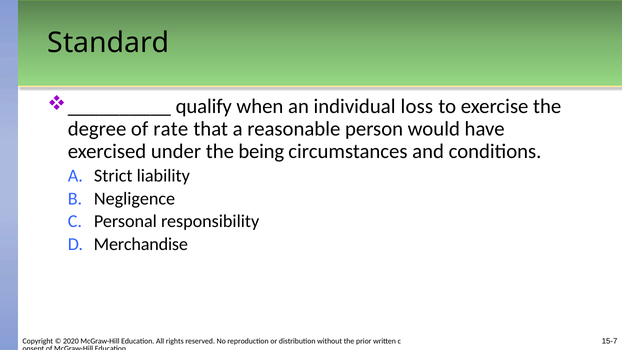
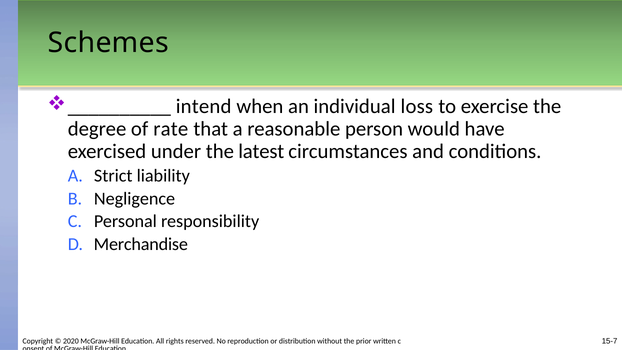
Standard: Standard -> Schemes
qualify: qualify -> intend
being: being -> latest
